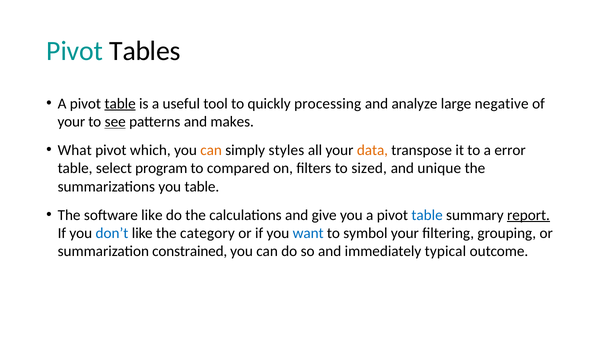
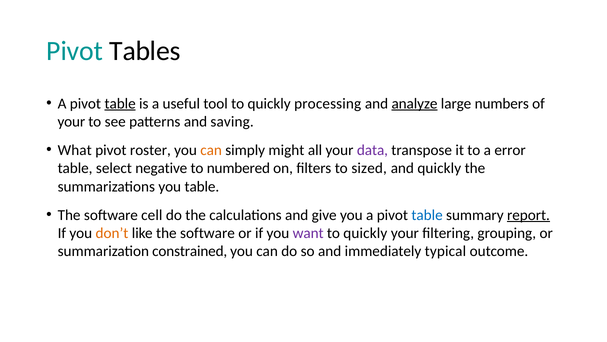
analyze underline: none -> present
negative: negative -> numbers
see underline: present -> none
makes: makes -> saving
which: which -> roster
styles: styles -> might
data colour: orange -> purple
program: program -> negative
compared: compared -> numbered
and unique: unique -> quickly
software like: like -> cell
don’t colour: blue -> orange
like the category: category -> software
want colour: blue -> purple
symbol at (365, 233): symbol -> quickly
